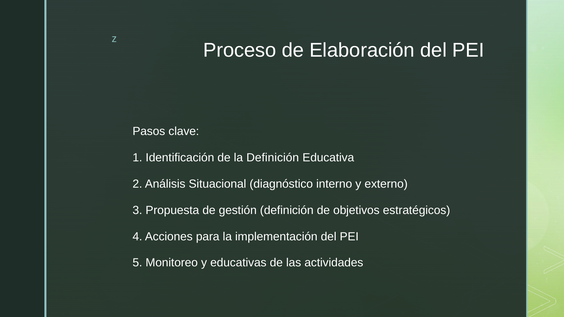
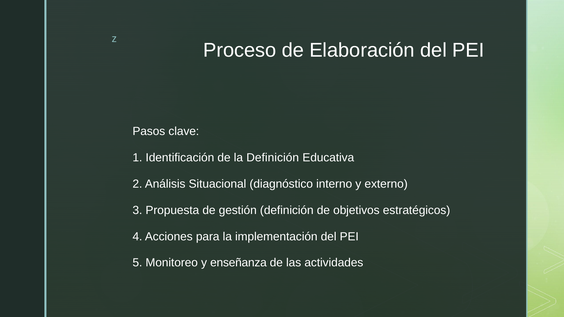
educativas: educativas -> enseñanza
